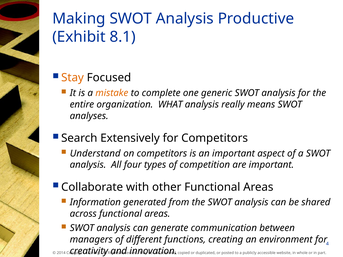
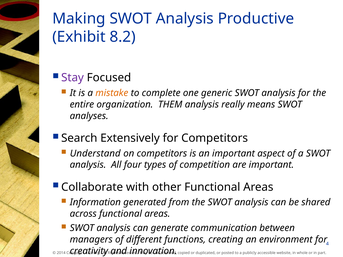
8.1: 8.1 -> 8.2
Stay colour: orange -> purple
WHAT: WHAT -> THEM
